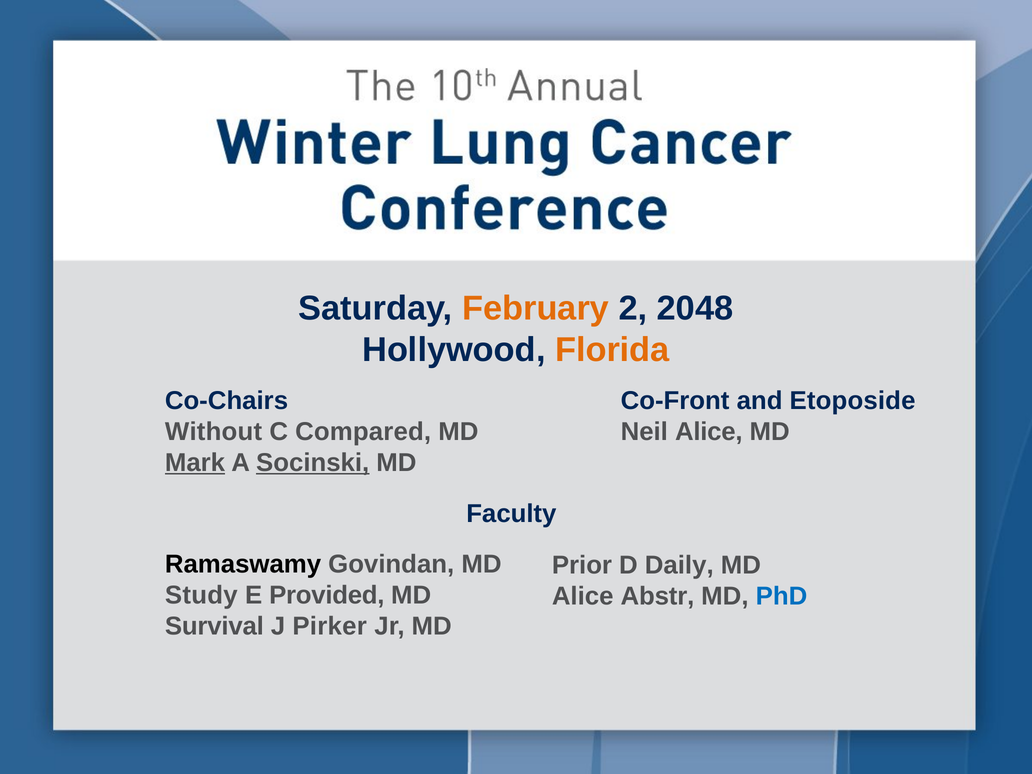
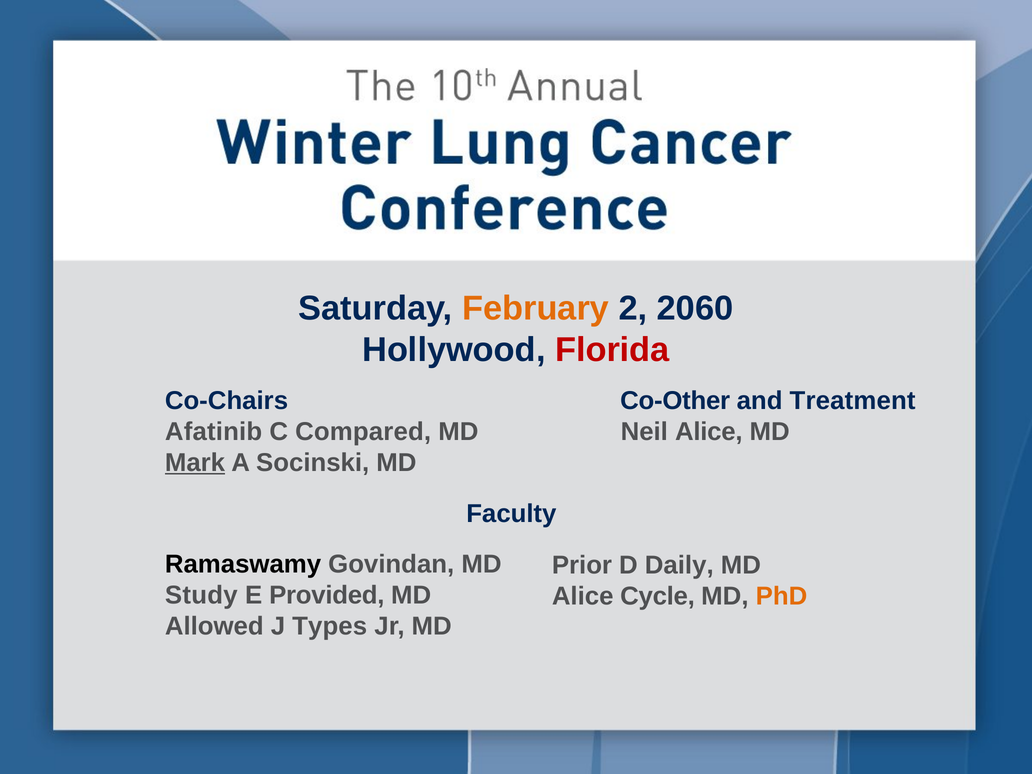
2048: 2048 -> 2060
Florida colour: orange -> red
Co-Front: Co-Front -> Co-Other
Etoposide: Etoposide -> Treatment
Without: Without -> Afatinib
Socinski underline: present -> none
Abstr: Abstr -> Cycle
PhD colour: blue -> orange
Survival: Survival -> Allowed
Pirker: Pirker -> Types
